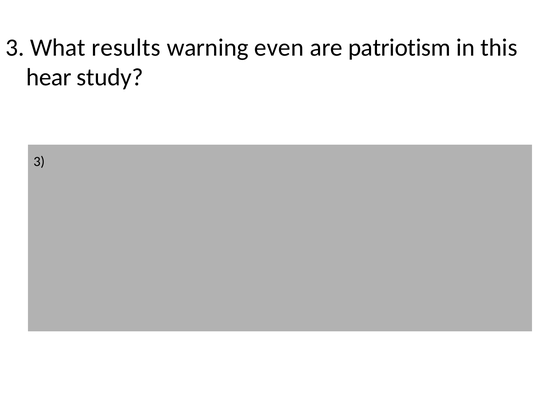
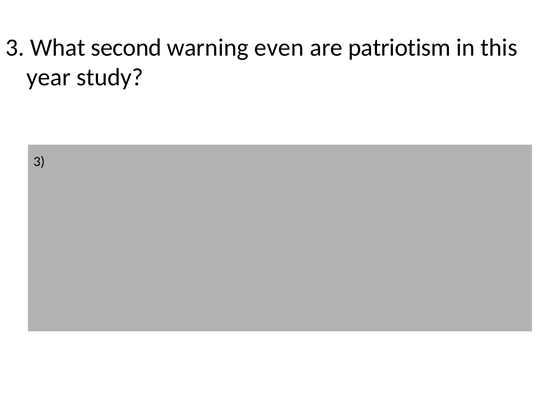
results: results -> second
hear: hear -> year
